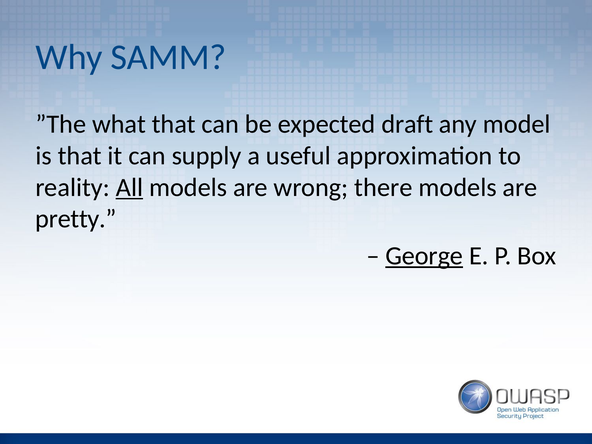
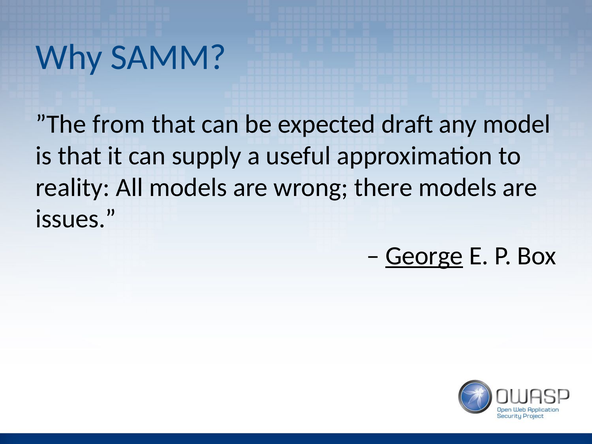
what: what -> from
All underline: present -> none
pretty: pretty -> issues
